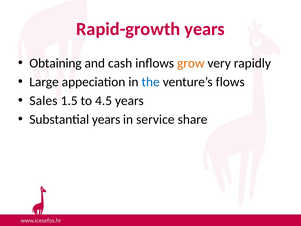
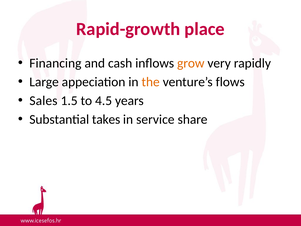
Rapid-growth years: years -> place
Obtaining: Obtaining -> Financing
the colour: blue -> orange
Substantial years: years -> takes
